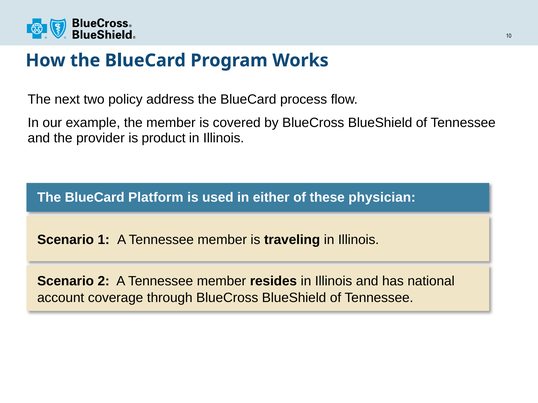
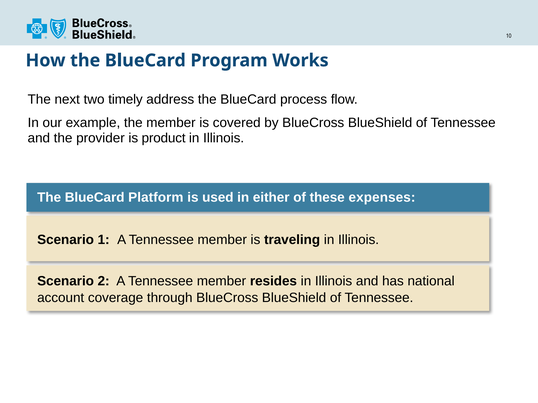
policy: policy -> timely
physician: physician -> expenses
